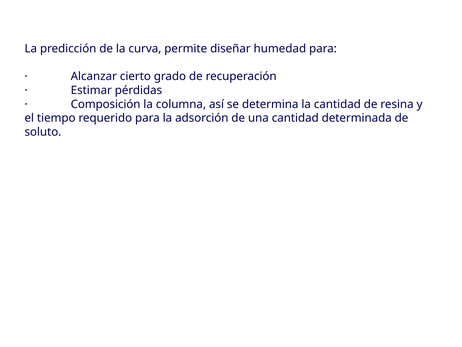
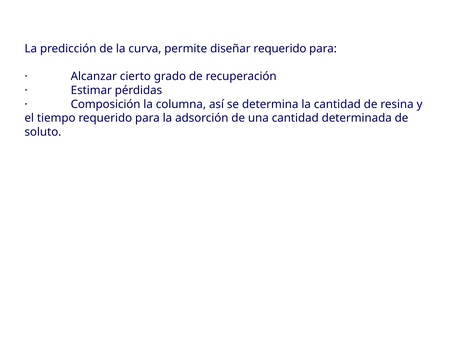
diseñar humedad: humedad -> requerido
